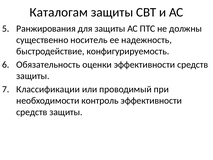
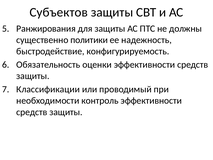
Каталогам: Каталогам -> Субъектов
носитель: носитель -> политики
